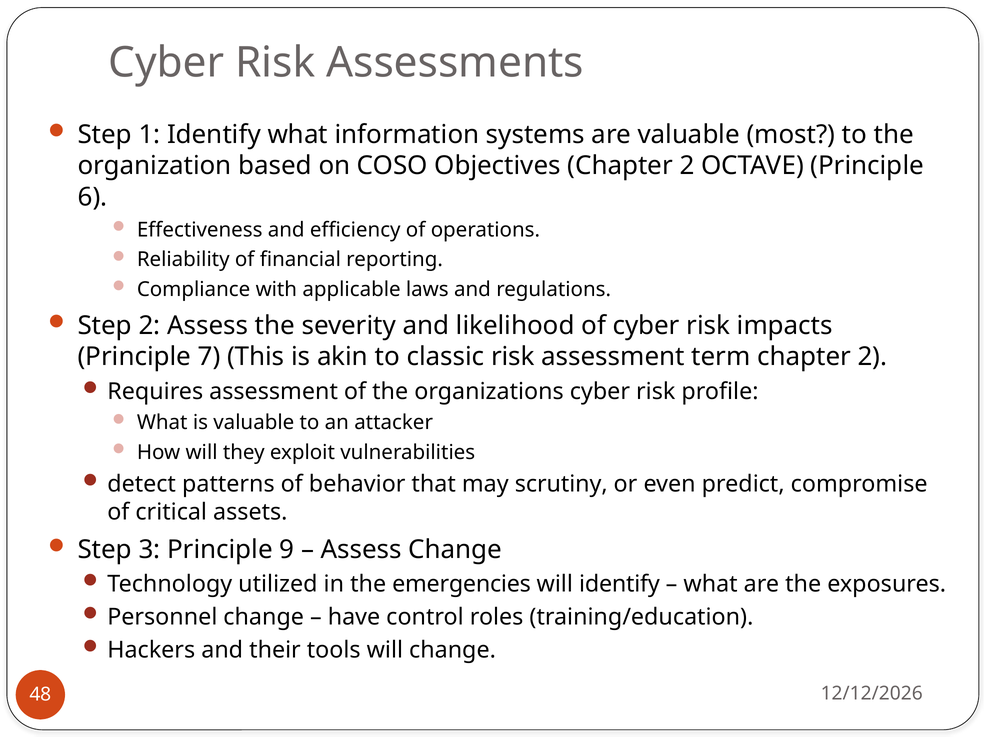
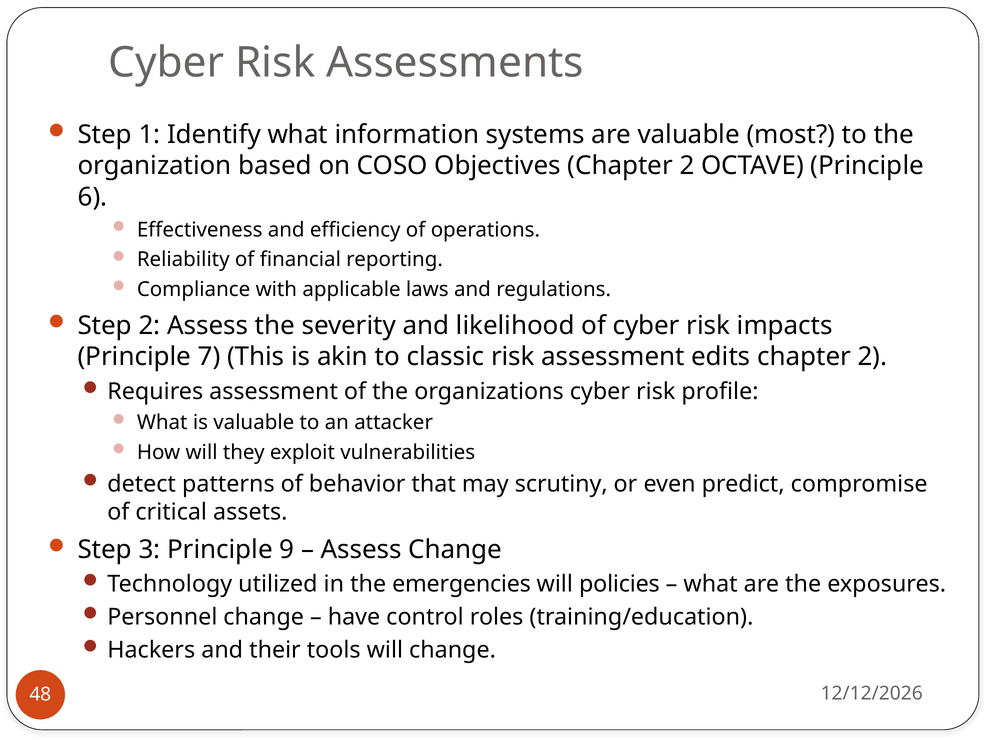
term: term -> edits
will identify: identify -> policies
